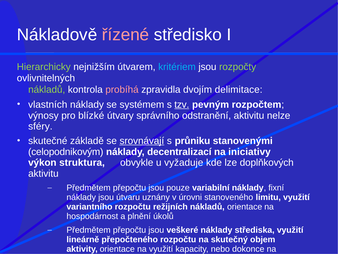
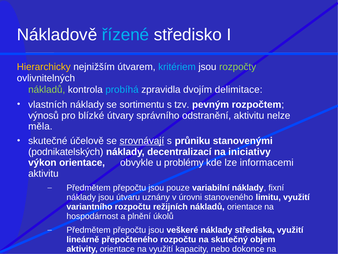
řízené colour: pink -> light blue
Hierarchicky colour: light green -> yellow
probíhá colour: pink -> light blue
se systémem: systémem -> sortimentu
tzv underline: present -> none
výnosy: výnosy -> výnosů
sféry: sféry -> měla
základě: základě -> účelově
celopodnikovým: celopodnikovým -> podnikatelských
výkon struktura: struktura -> orientace
vyžaduje: vyžaduje -> problémy
doplňkových: doplňkových -> informacemi
